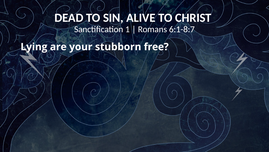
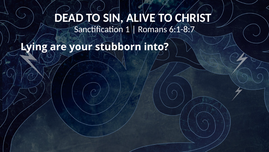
free: free -> into
